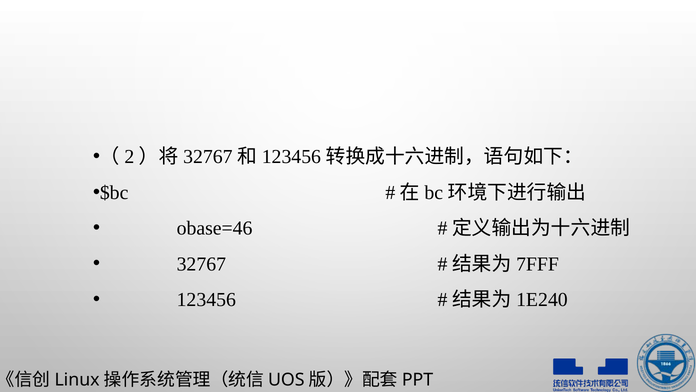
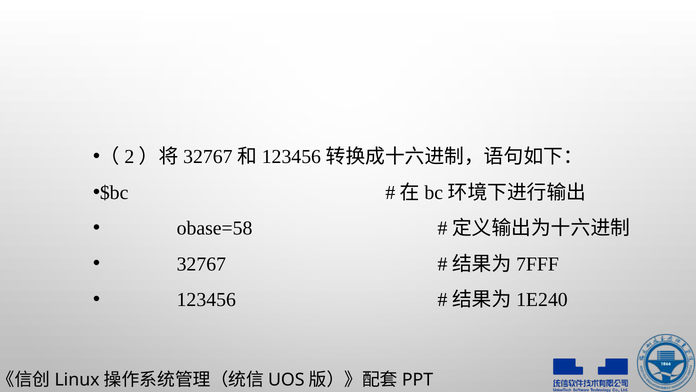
obase=46: obase=46 -> obase=58
